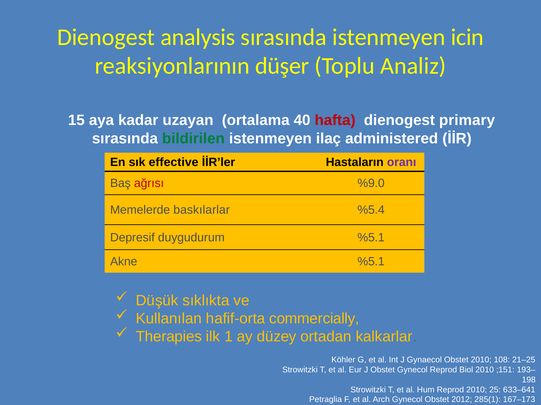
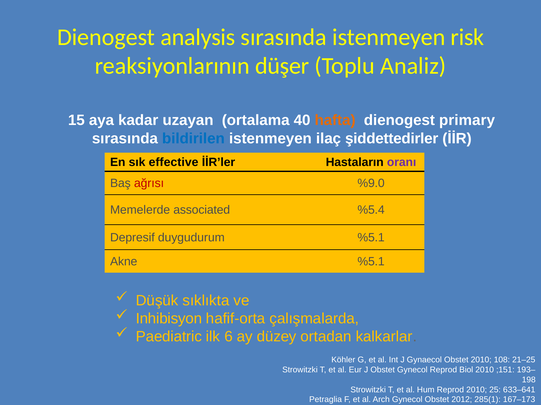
icin: icin -> risk
hafta colour: red -> orange
bildirilen colour: green -> blue
administered: administered -> şiddettedirler
baskılarlar: baskılarlar -> associated
Kullanılan: Kullanılan -> Inhibisyon
commercially: commercially -> çalışmalarda
Therapies: Therapies -> Paediatric
1: 1 -> 6
